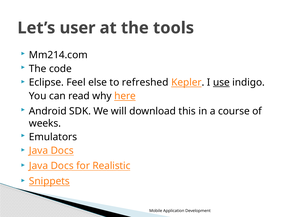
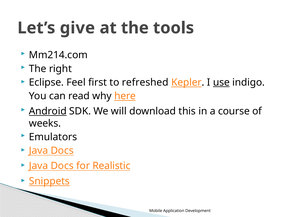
user: user -> give
code: code -> right
else: else -> first
Android underline: none -> present
